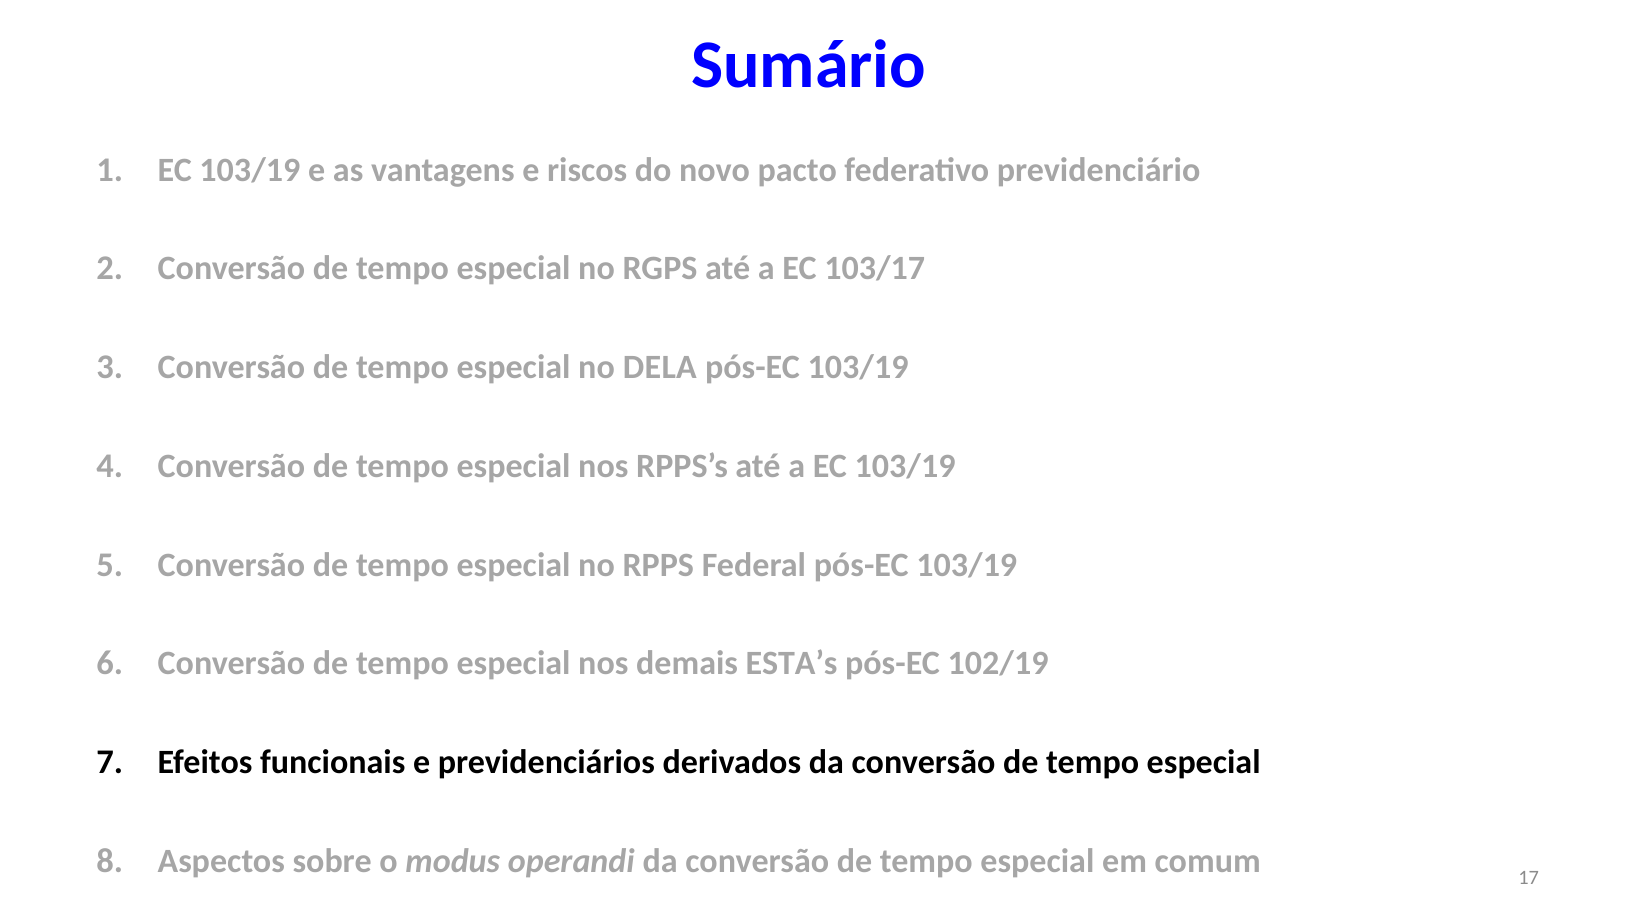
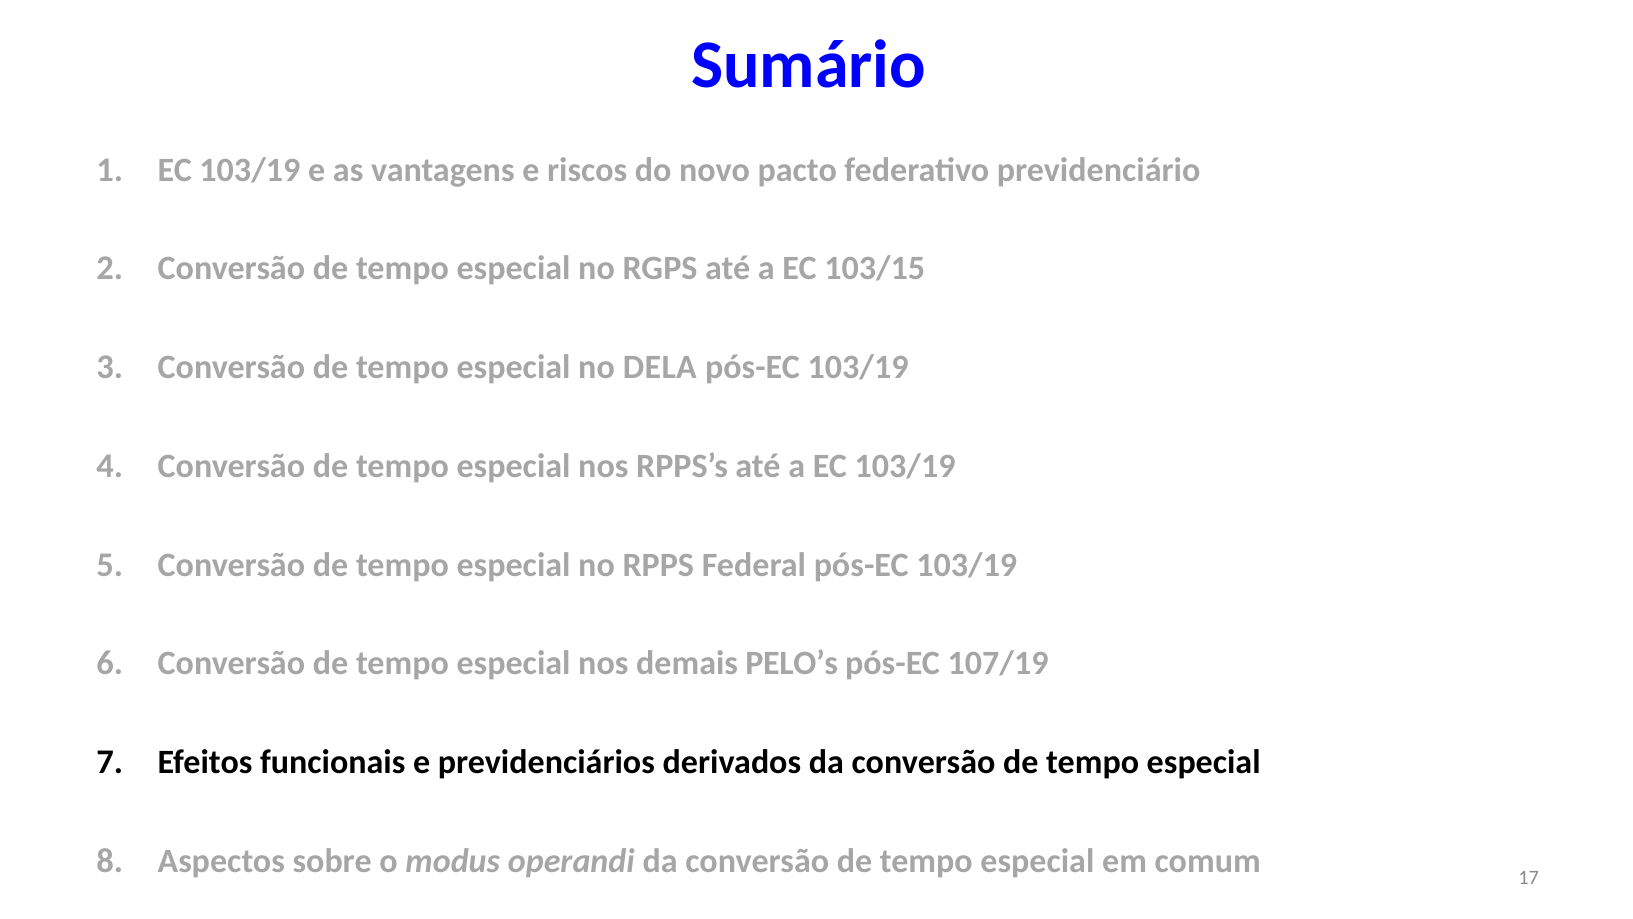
103/17: 103/17 -> 103/15
ESTA’s: ESTA’s -> PELO’s
102/19: 102/19 -> 107/19
